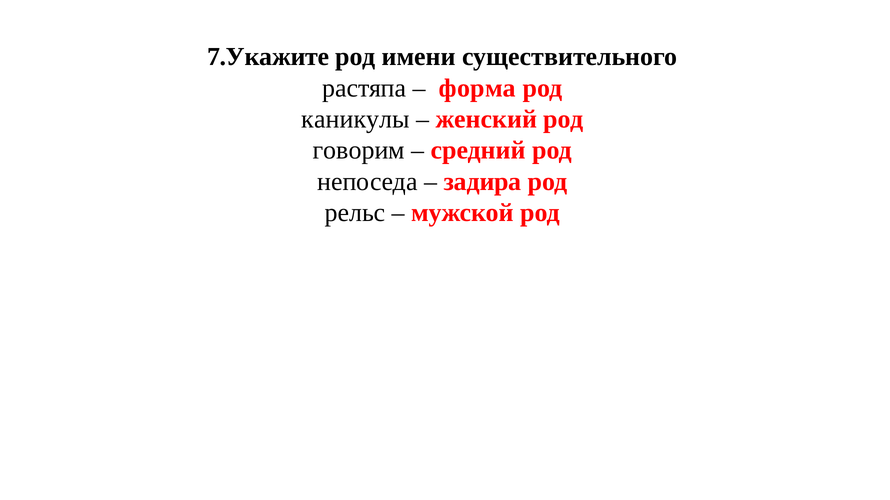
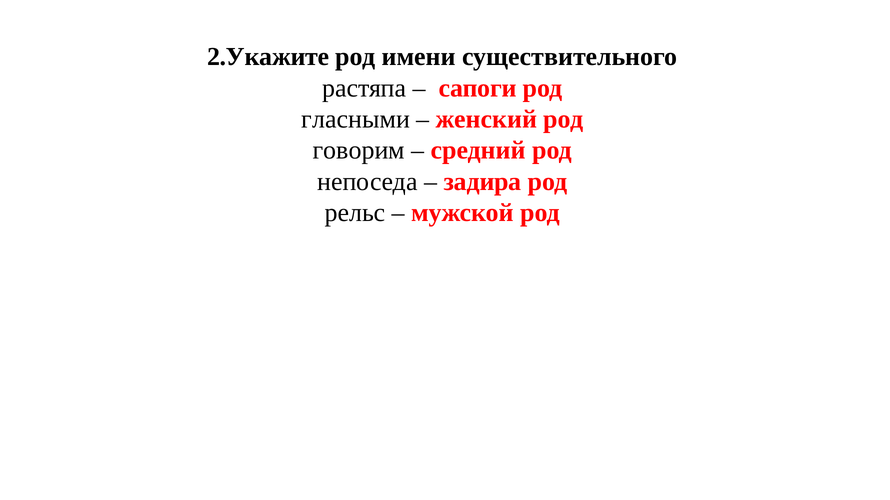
7.Укажите: 7.Укажите -> 2.Укажите
форма: форма -> сапоги
каникулы: каникулы -> гласными
